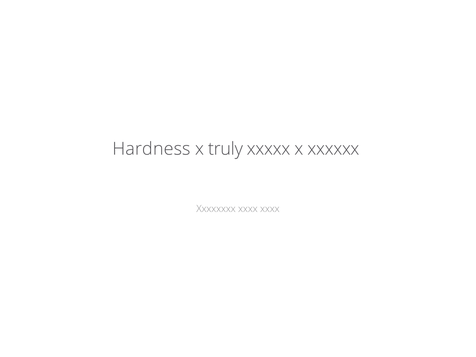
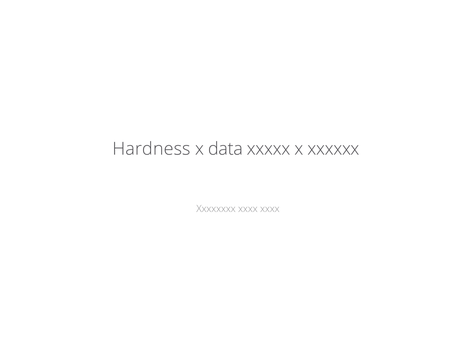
truly: truly -> data
